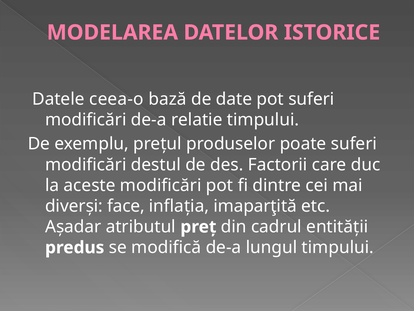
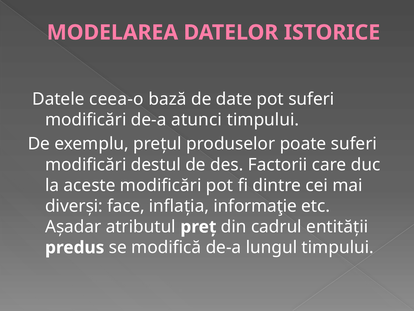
relatie: relatie -> atunci
imaparţită: imaparţită -> informaţie
